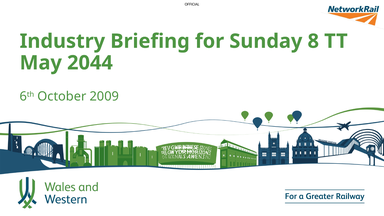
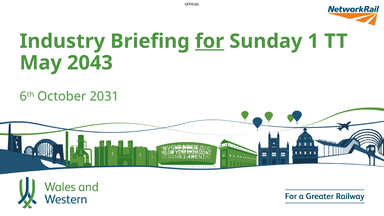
for underline: none -> present
8: 8 -> 1
2044: 2044 -> 2043
2009: 2009 -> 2031
